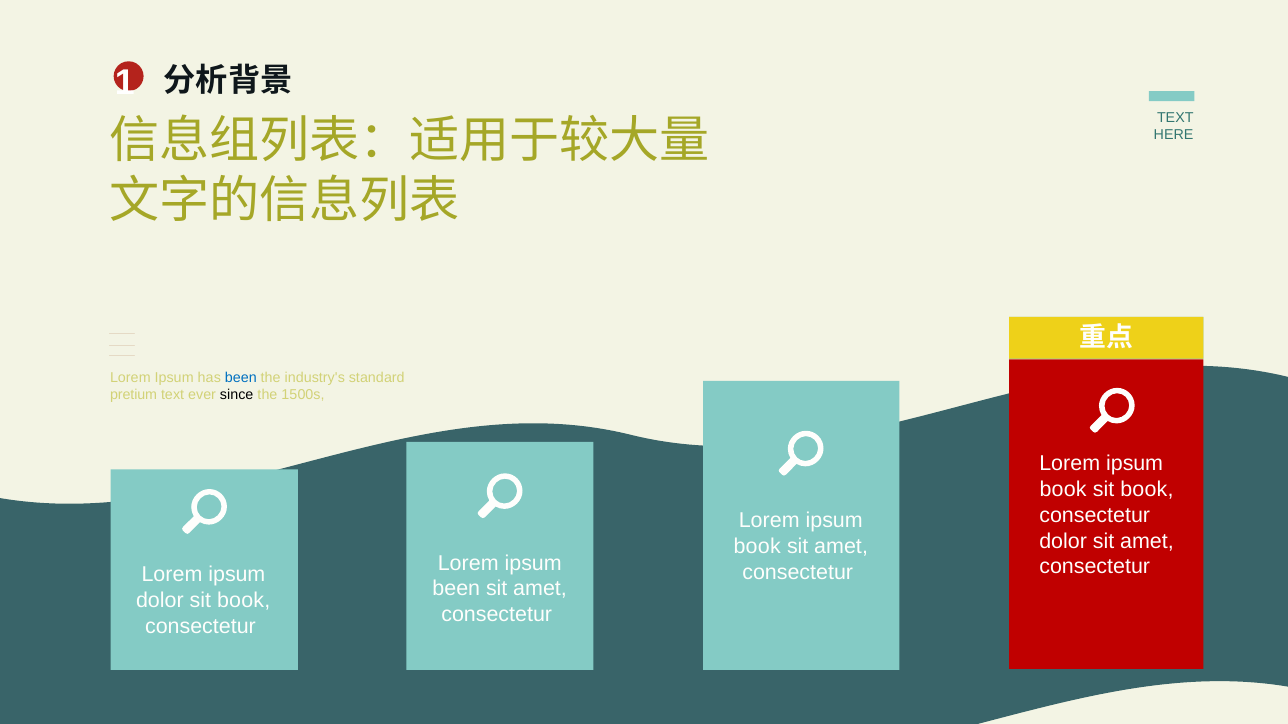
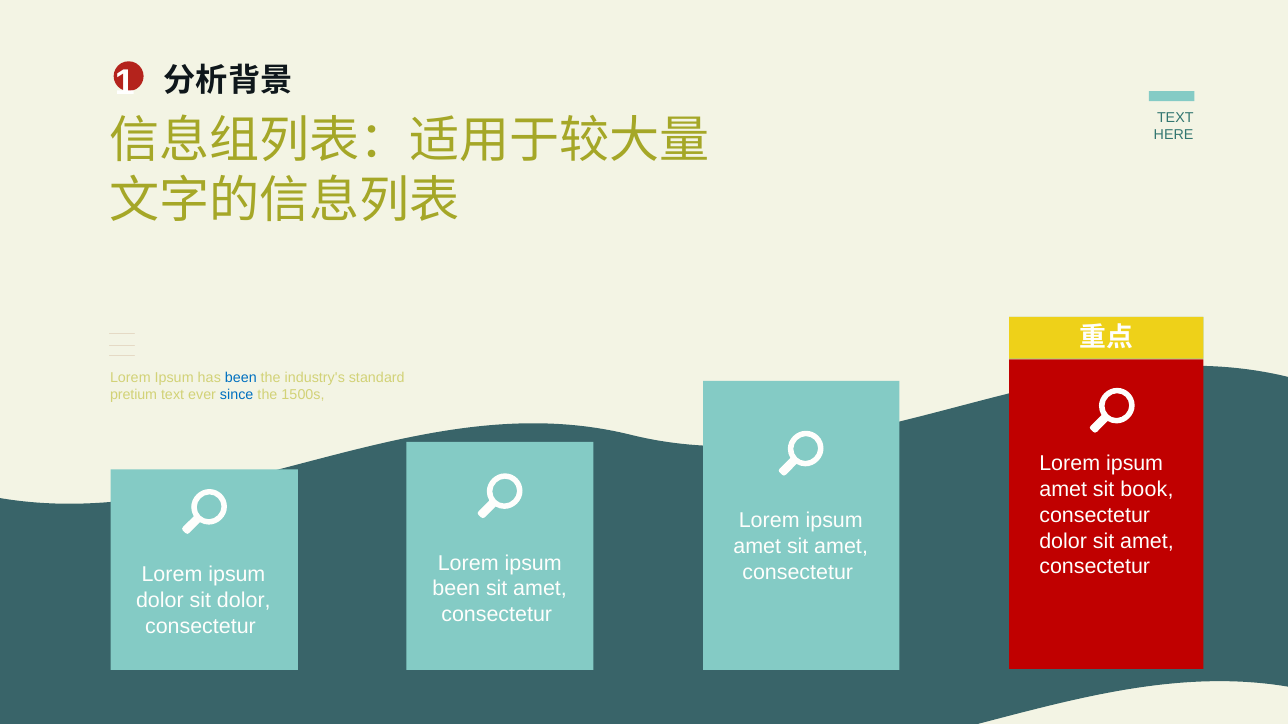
since colour: black -> blue
book at (1063, 490): book -> amet
book at (757, 547): book -> amet
dolor sit book: book -> dolor
